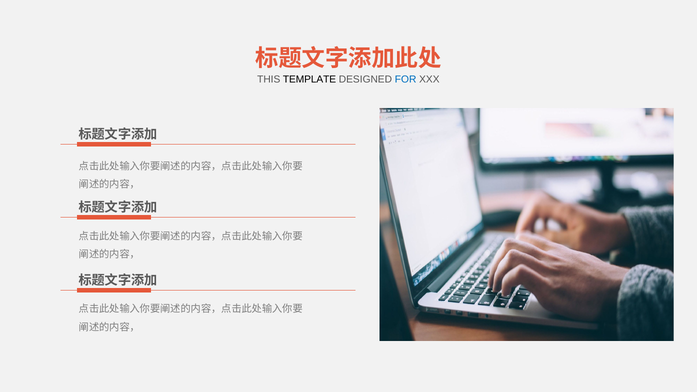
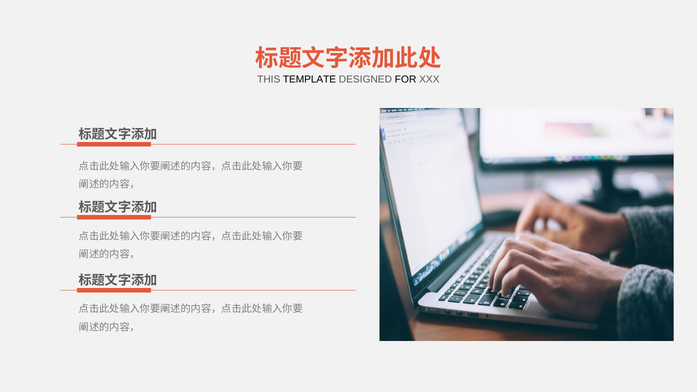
FOR colour: blue -> black
